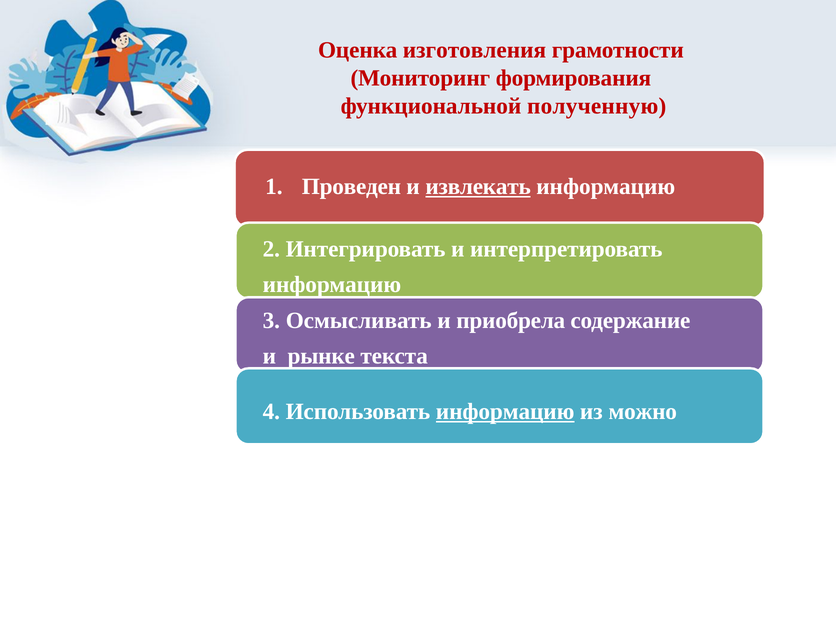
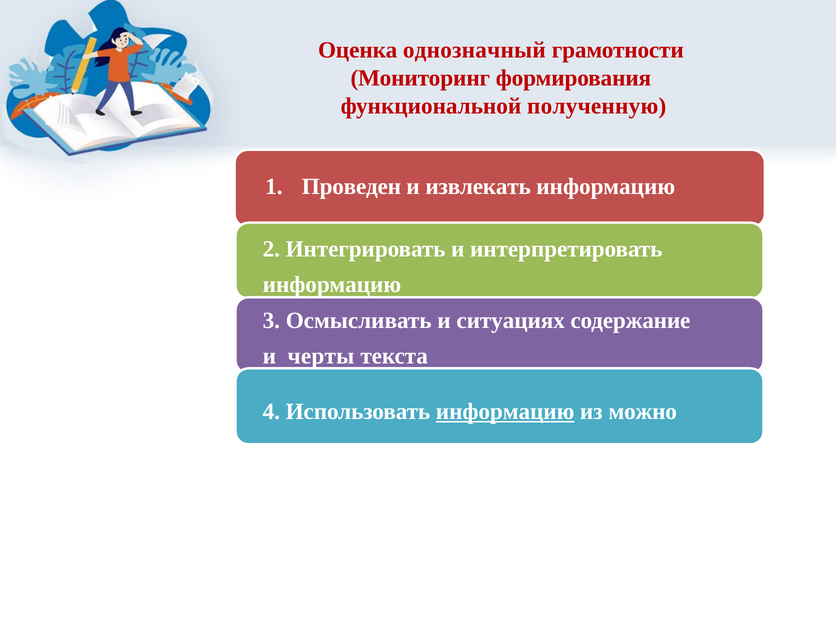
изготовления: изготовления -> однозначный
извлекать underline: present -> none
приобрела: приобрела -> ситуациях
рынке: рынке -> черты
